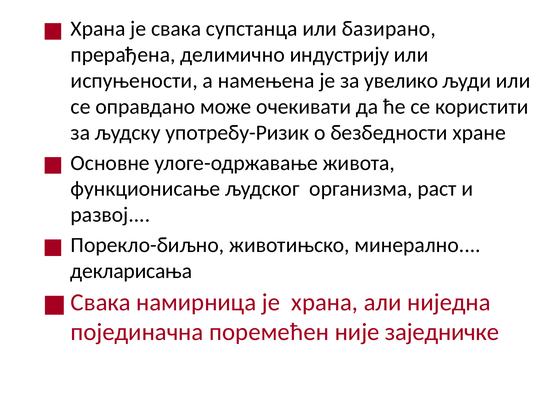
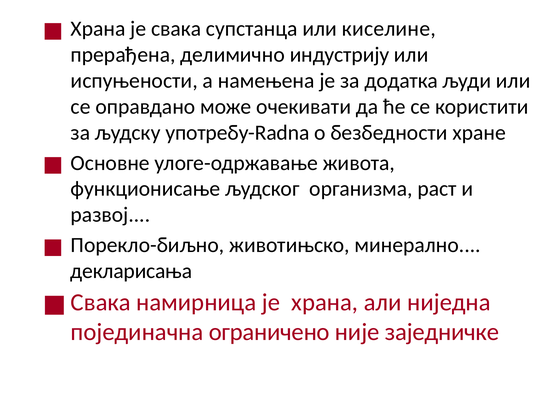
базирано: базирано -> киселине
увелико: увелико -> додатка
употребу-Ризик: употребу-Ризик -> употребу-Radna
поремећен: поремећен -> ограничено
